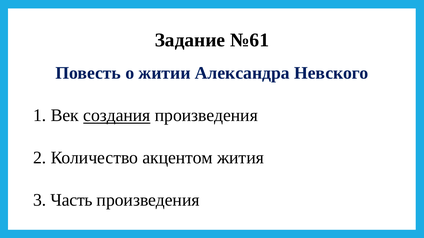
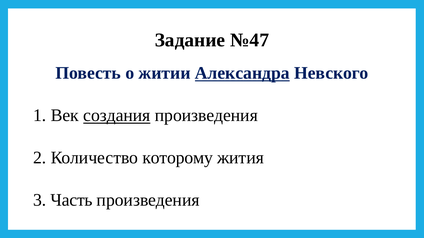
№61: №61 -> №47
Александра underline: none -> present
акцентом: акцентом -> которому
